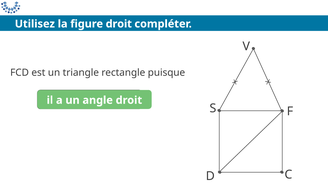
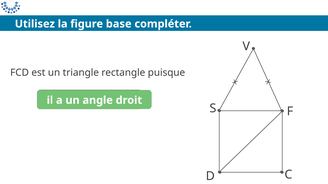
figure droit: droit -> base
